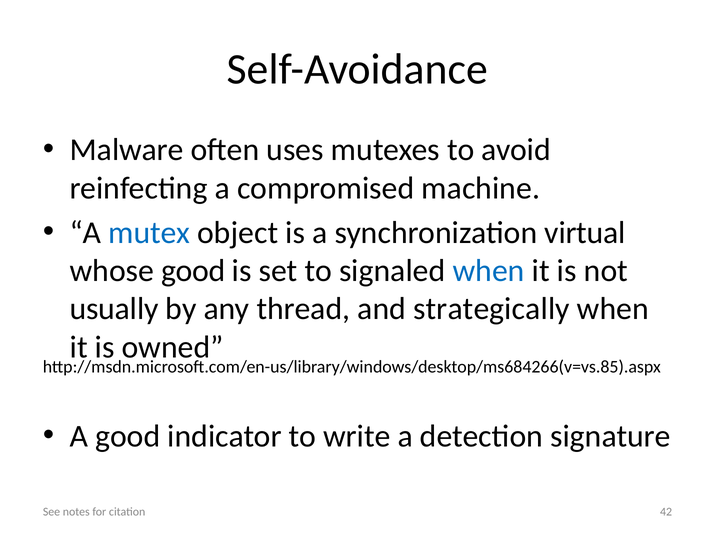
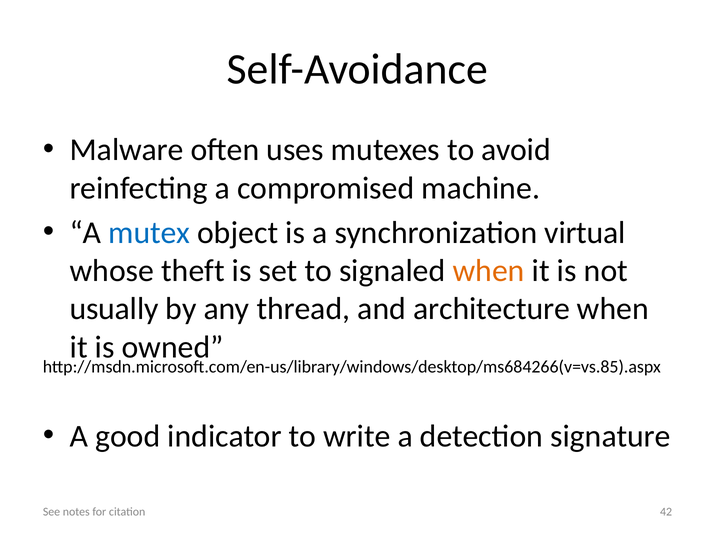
whose good: good -> theft
when at (489, 271) colour: blue -> orange
strategically: strategically -> architecture
